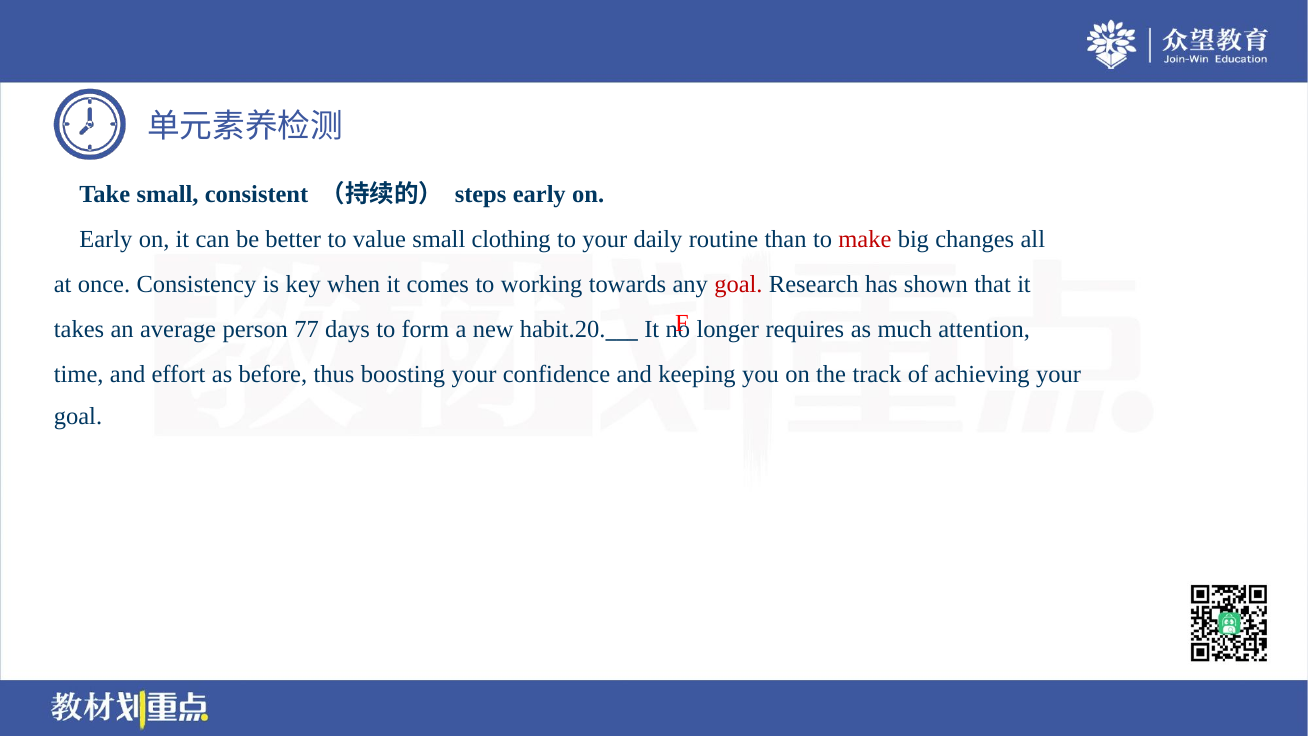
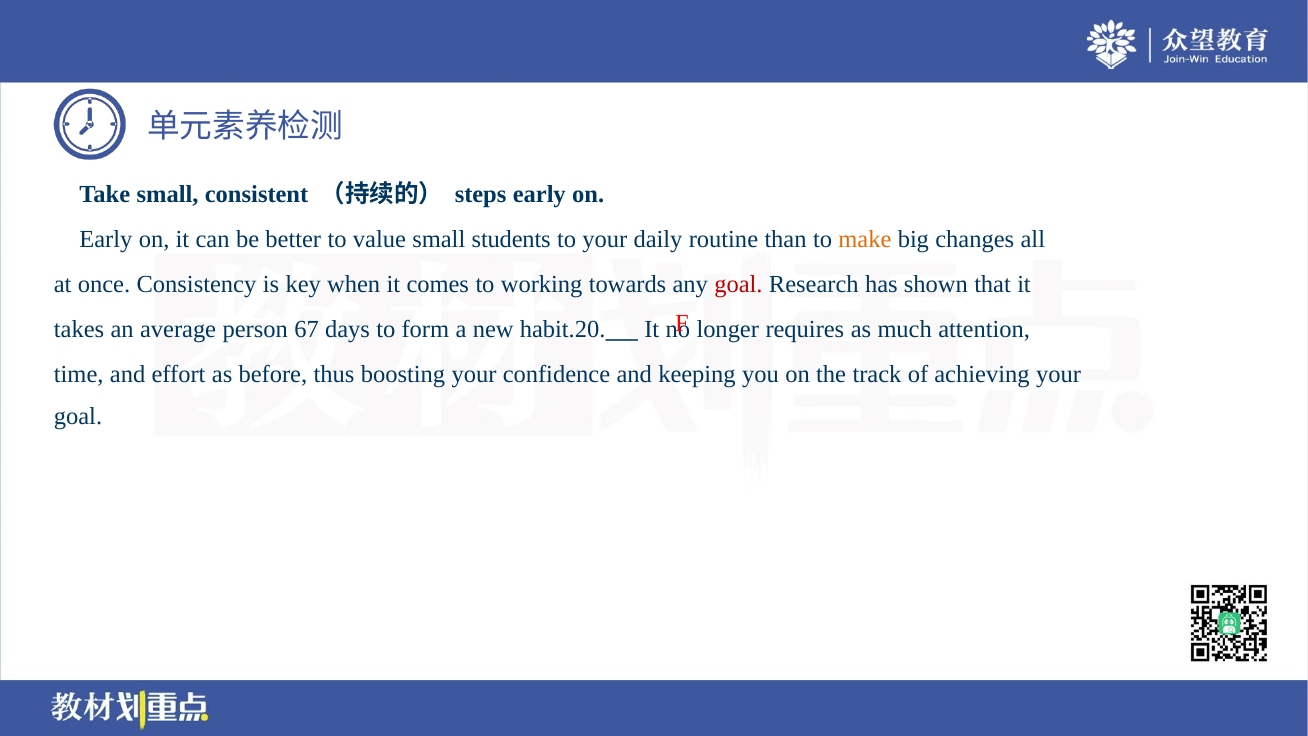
clothing: clothing -> students
make colour: red -> orange
77: 77 -> 67
